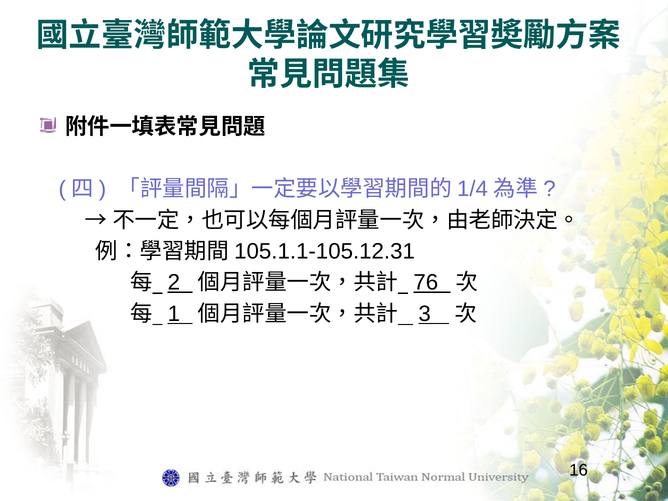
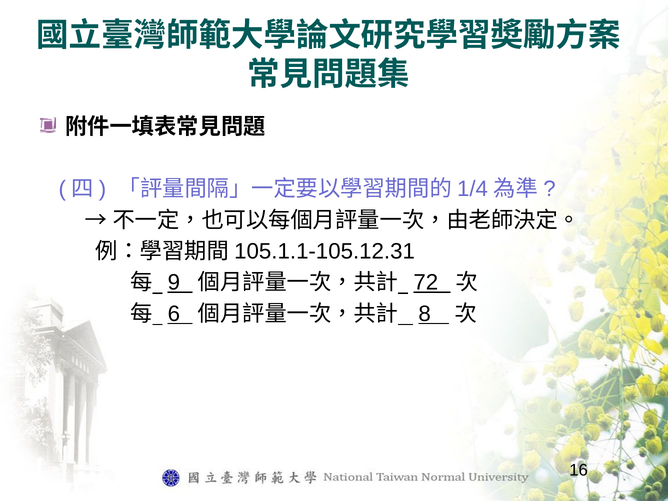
2: 2 -> 9
76: 76 -> 72
1: 1 -> 6
3: 3 -> 8
